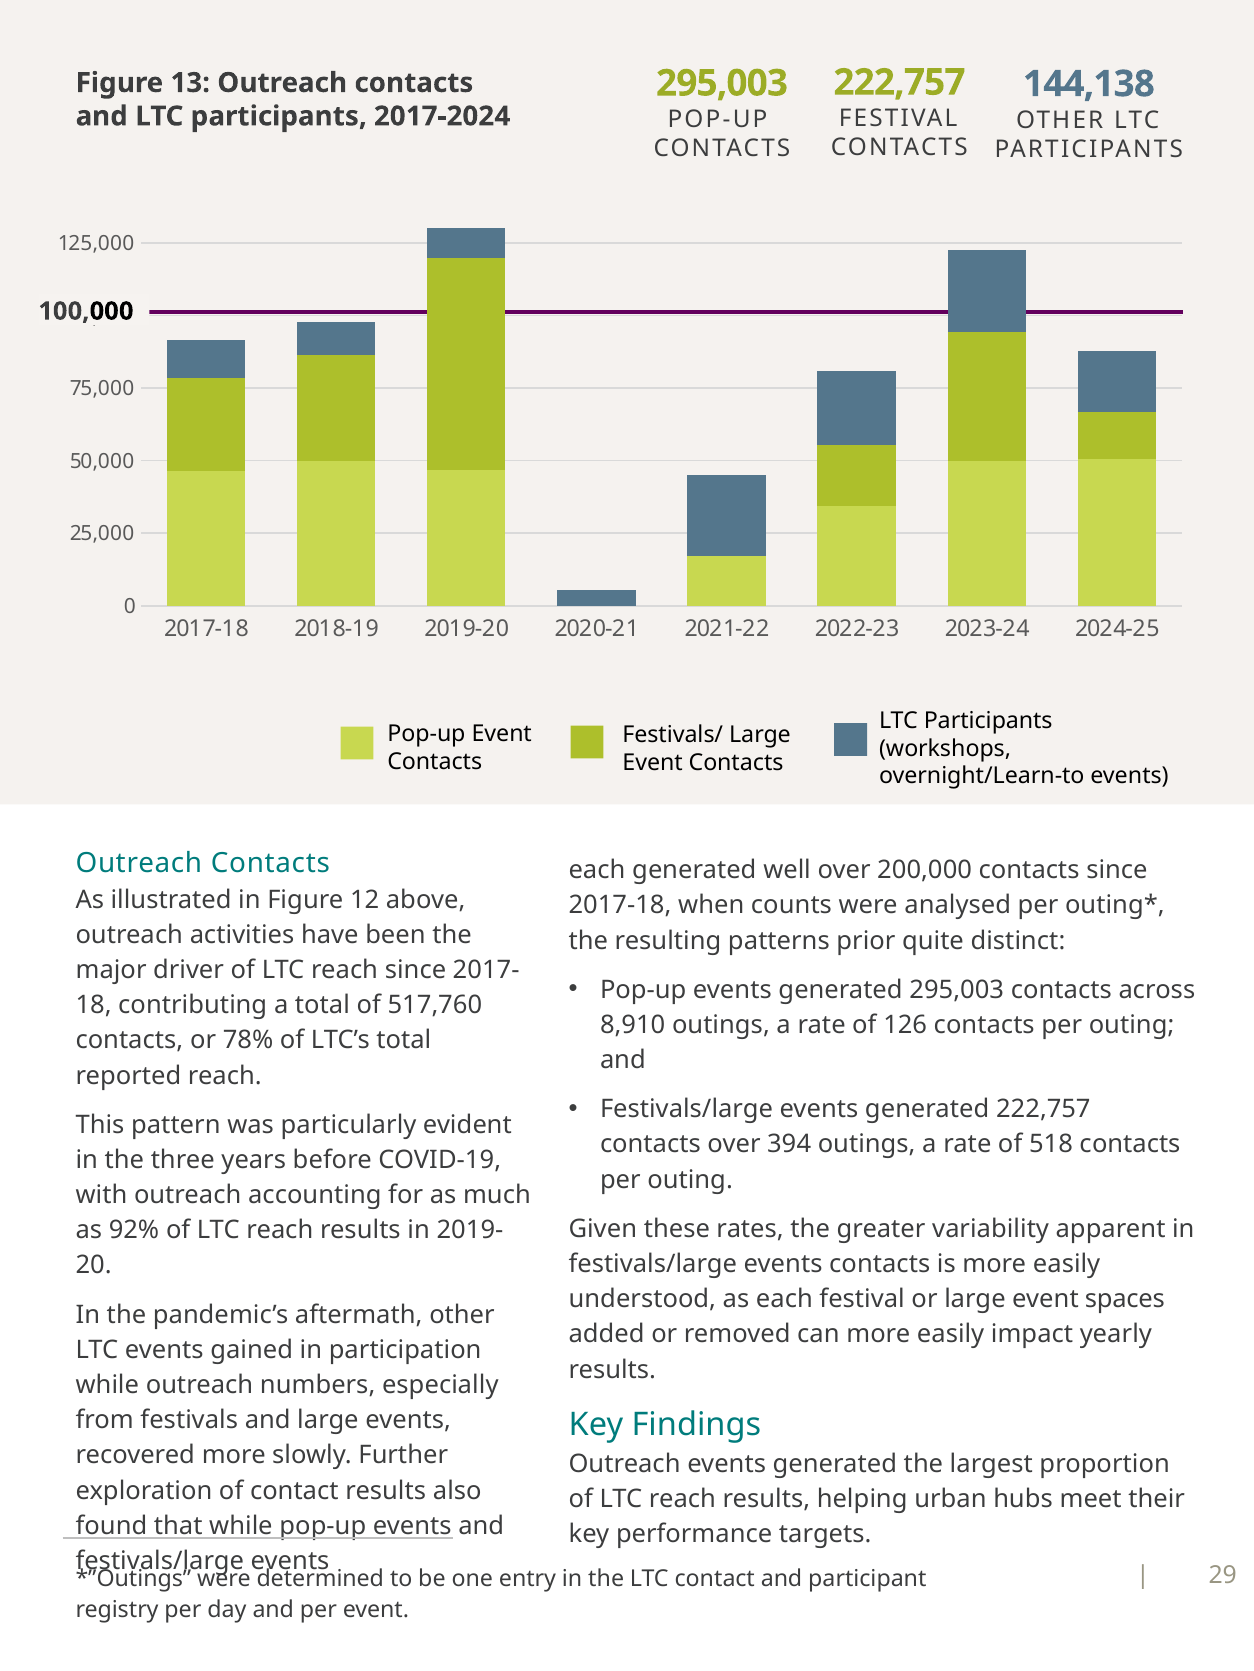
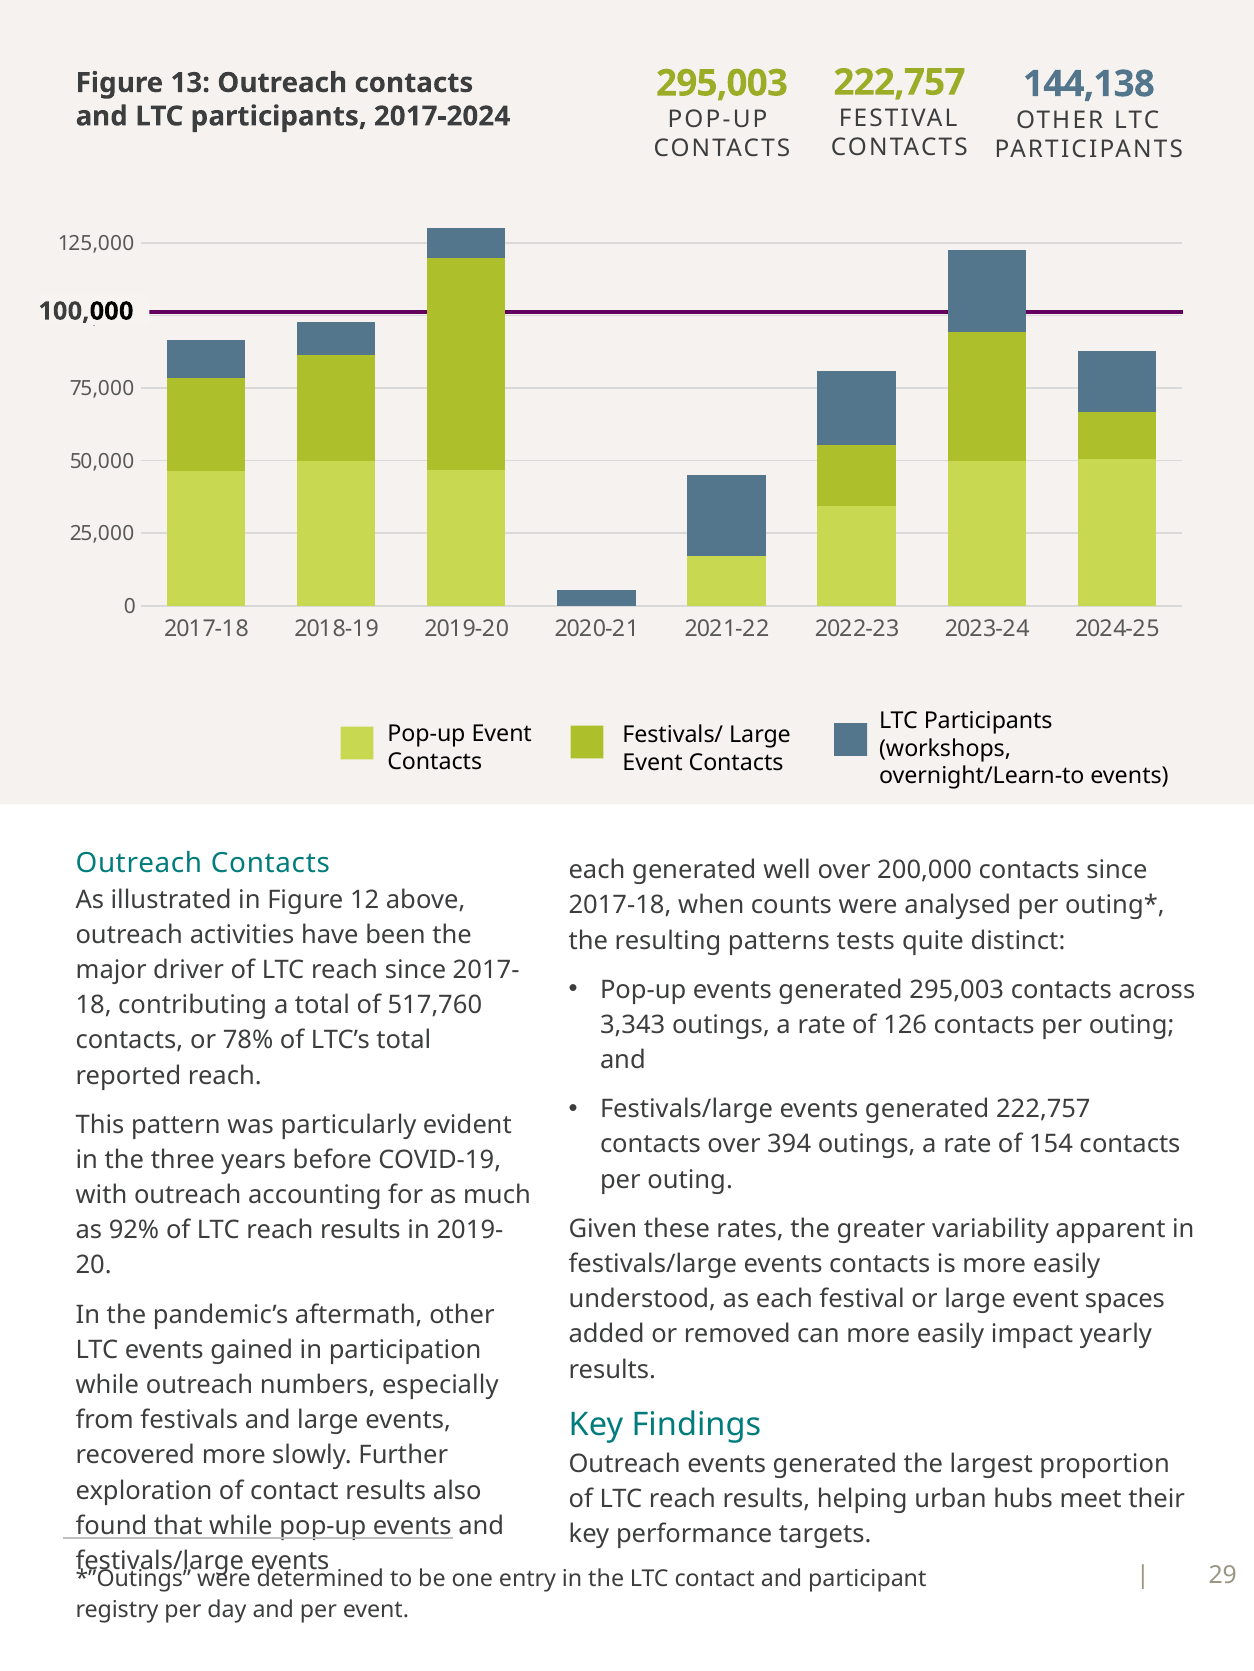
prior: prior -> tests
8,910: 8,910 -> 3,343
518: 518 -> 154
